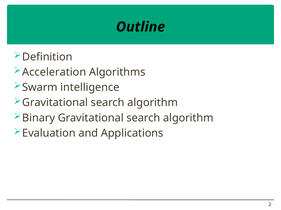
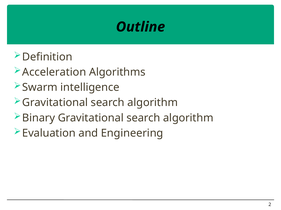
Applications: Applications -> Engineering
